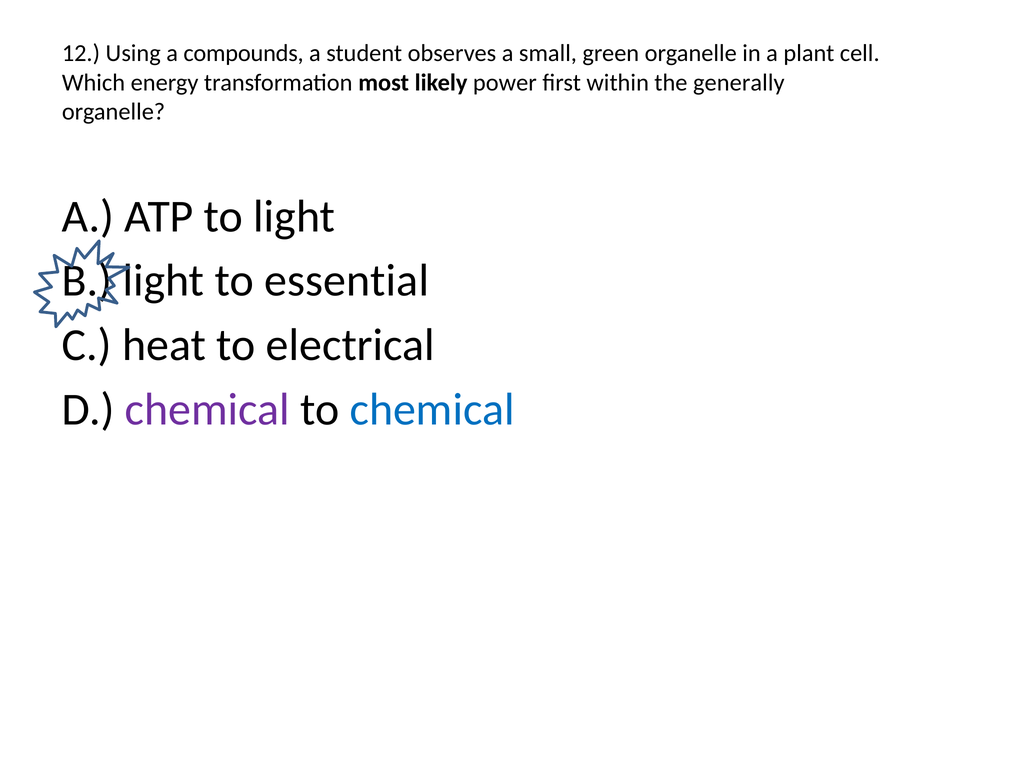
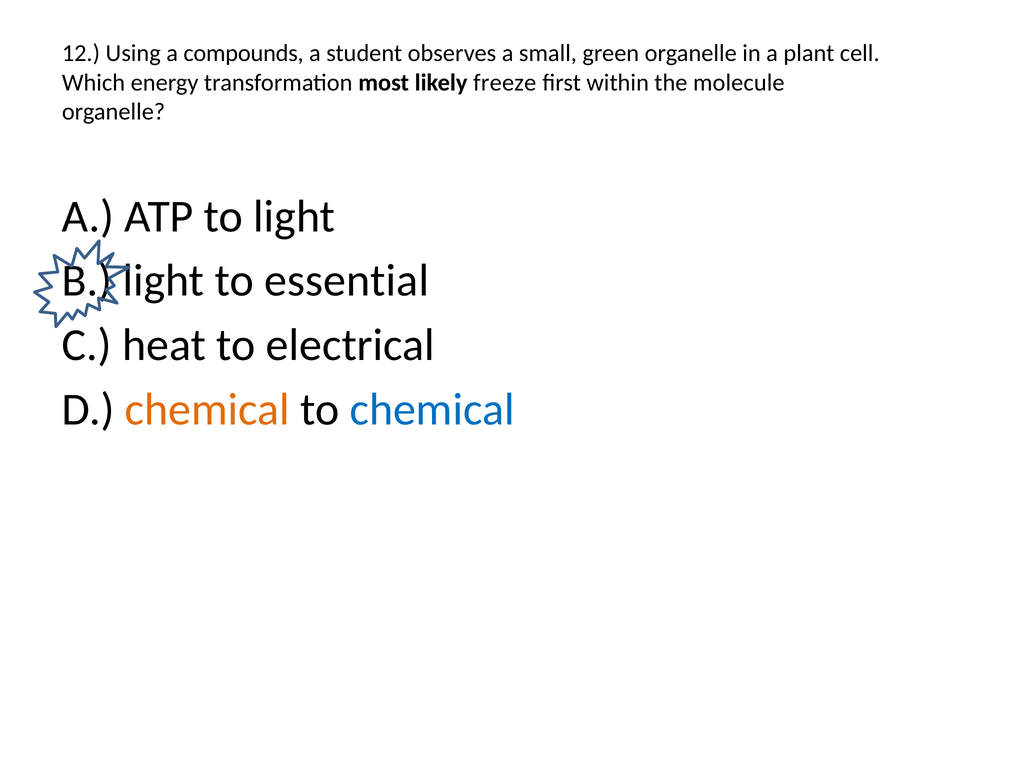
power: power -> freeze
generally: generally -> molecule
chemical at (207, 409) colour: purple -> orange
